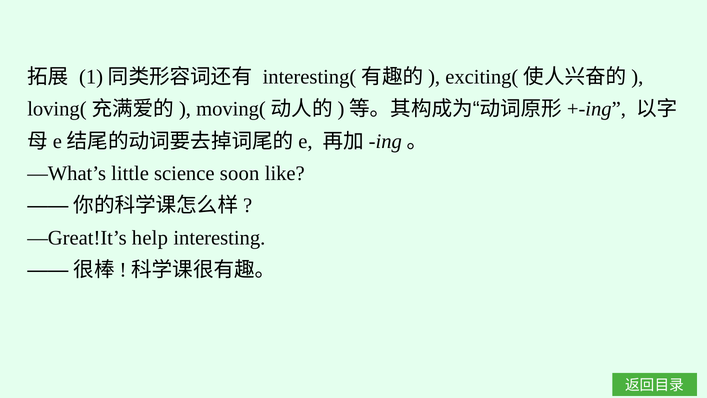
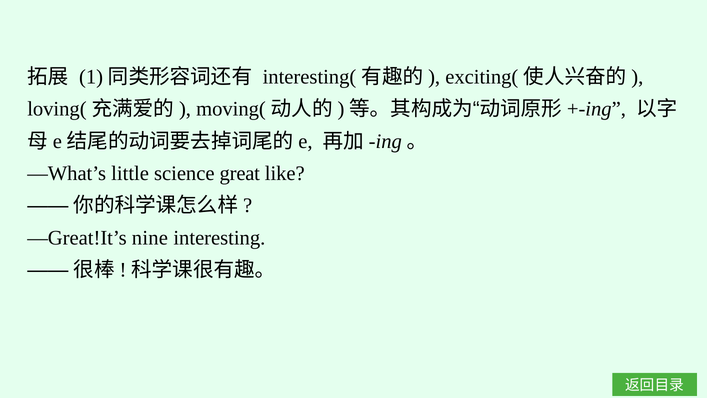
soon: soon -> great
help: help -> nine
